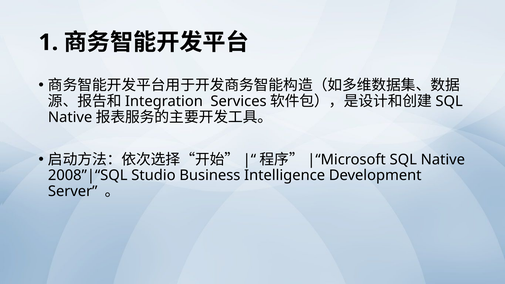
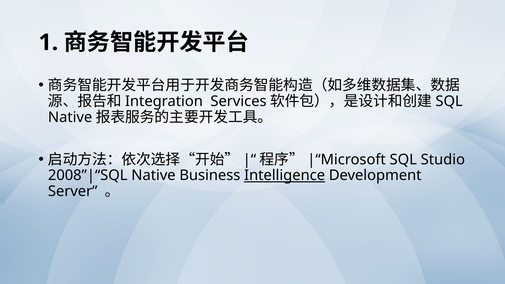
Native at (443, 160): Native -> Studio
Studio at (153, 175): Studio -> Native
Intelligence underline: none -> present
